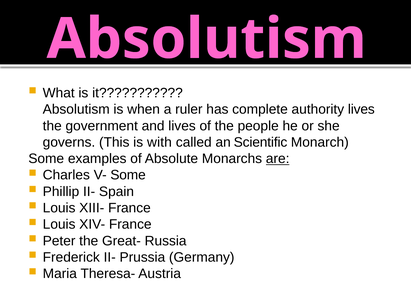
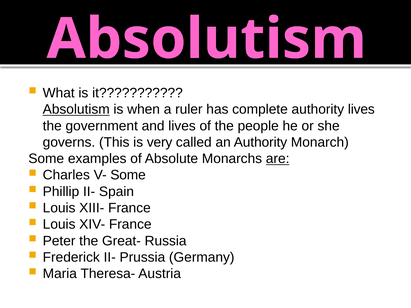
Absolutism at (76, 110) underline: none -> present
with: with -> very
an Scientific: Scientific -> Authority
